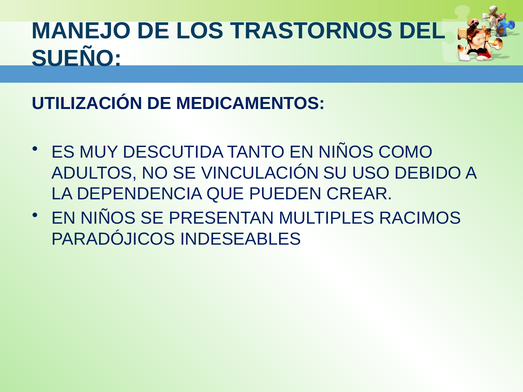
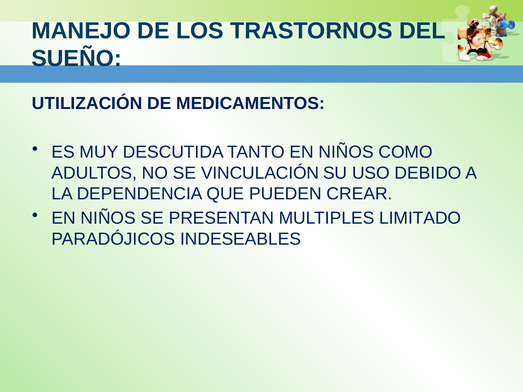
RACIMOS: RACIMOS -> LIMITADO
